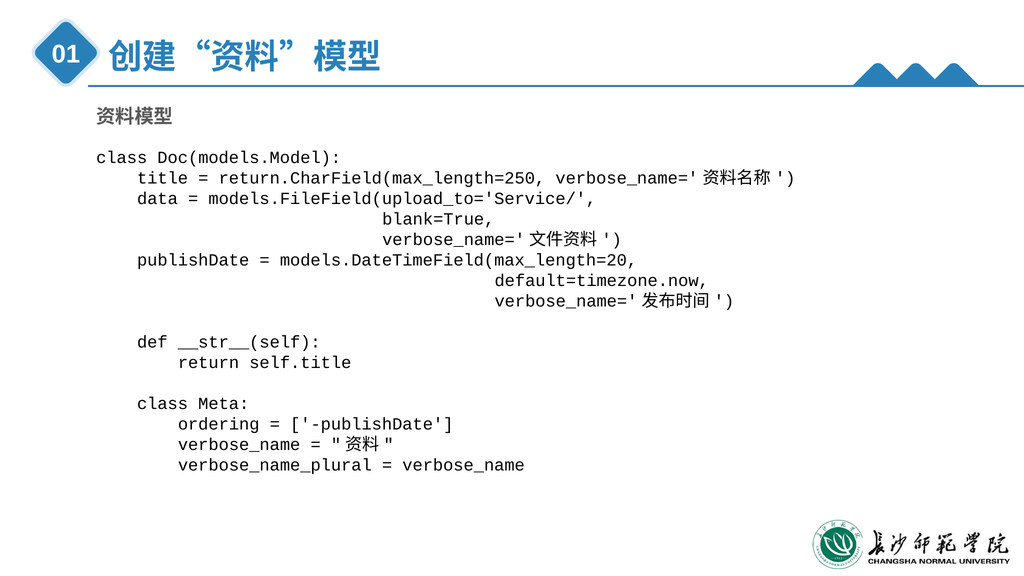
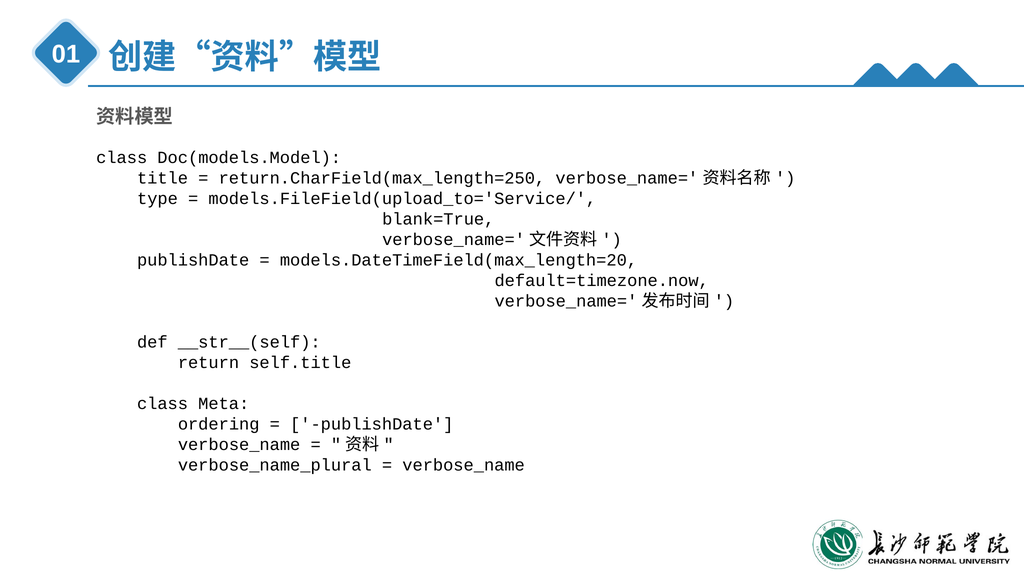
data: data -> type
